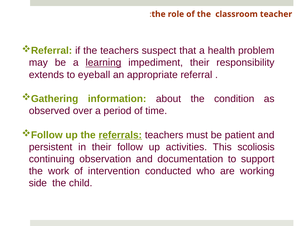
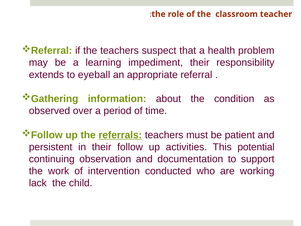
learning underline: present -> none
scoliosis: scoliosis -> potential
side: side -> lack
